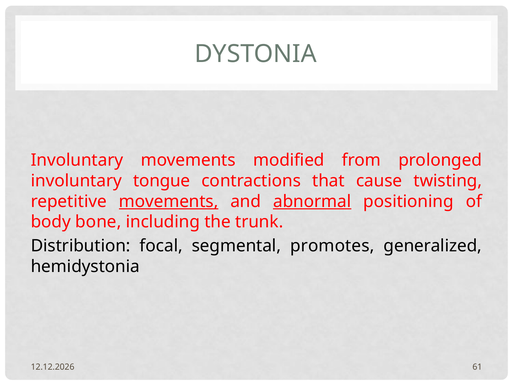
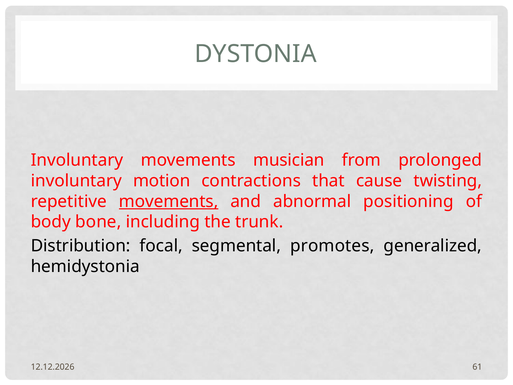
modified: modified -> musician
tongue: tongue -> motion
abnormal underline: present -> none
